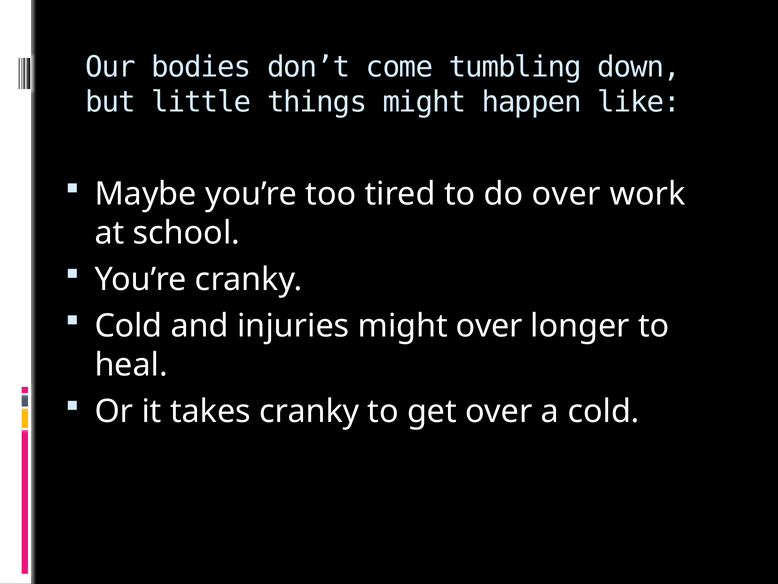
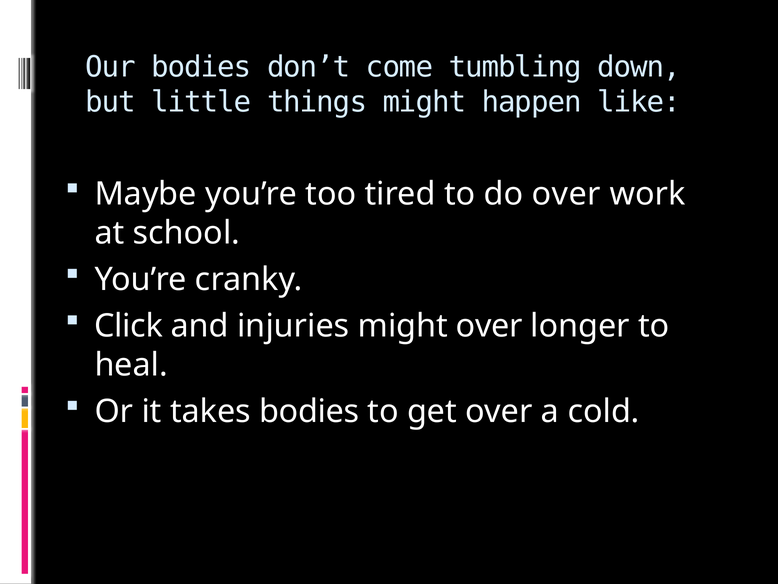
Cold at (128, 326): Cold -> Click
takes cranky: cranky -> bodies
